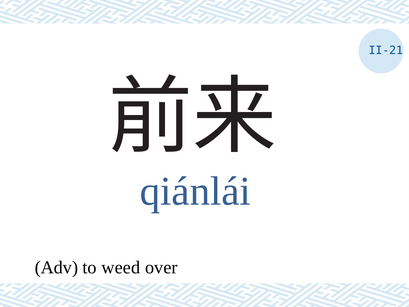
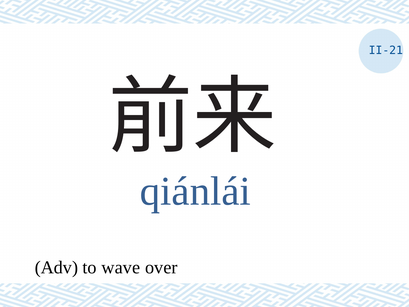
weed: weed -> wave
